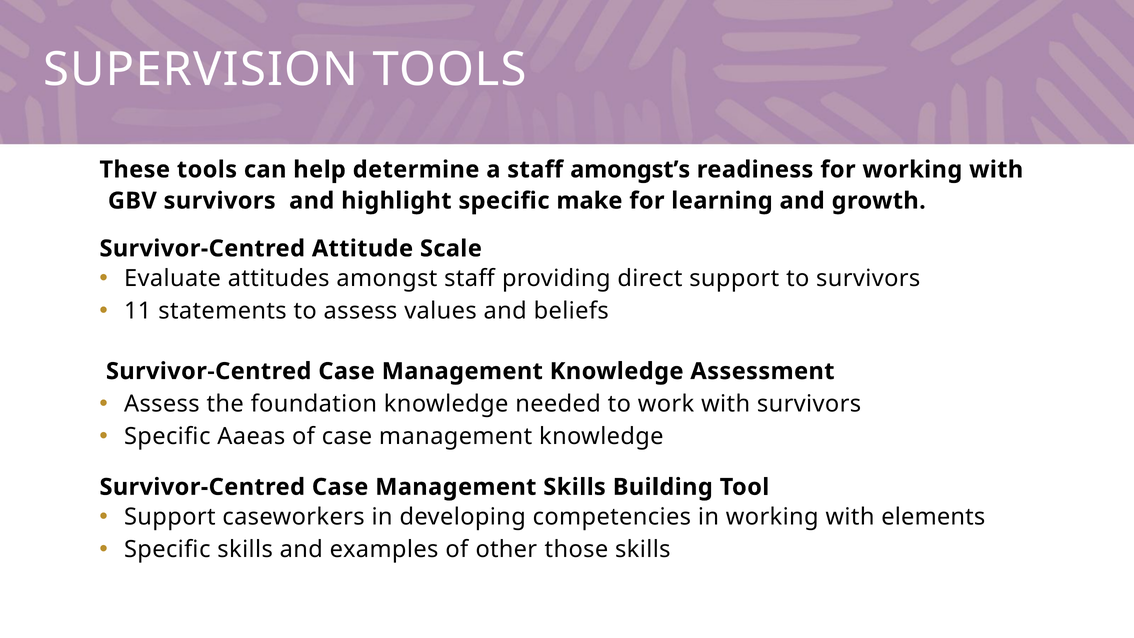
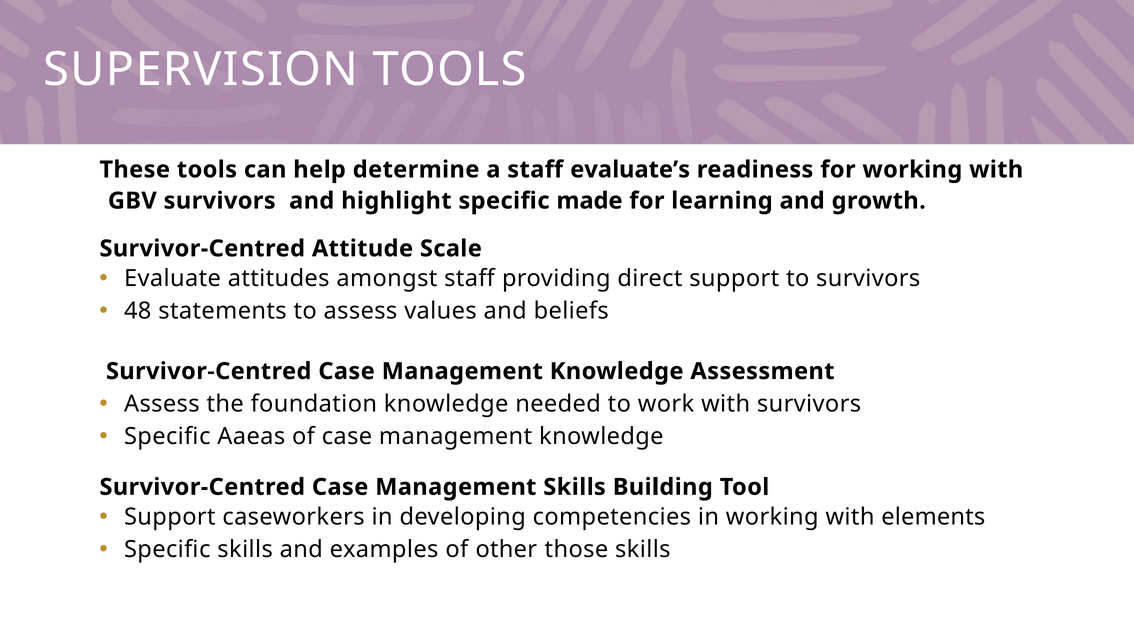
amongst’s: amongst’s -> evaluate’s
make: make -> made
11: 11 -> 48
